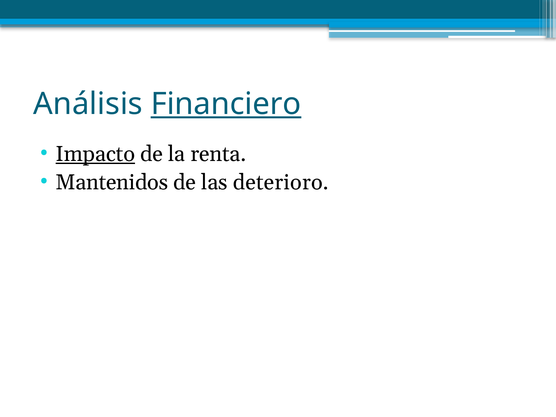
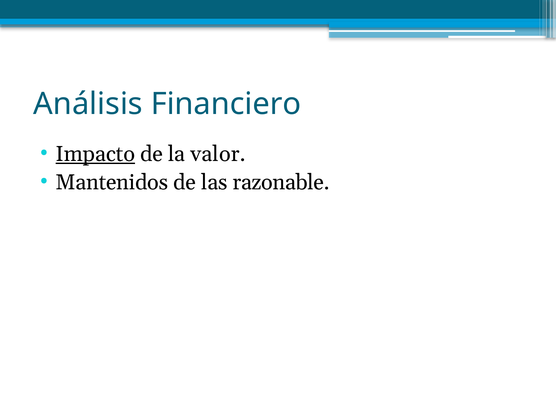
Financiero underline: present -> none
renta: renta -> valor
deterioro: deterioro -> razonable
